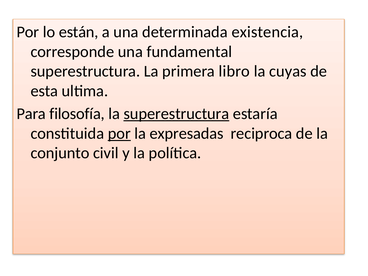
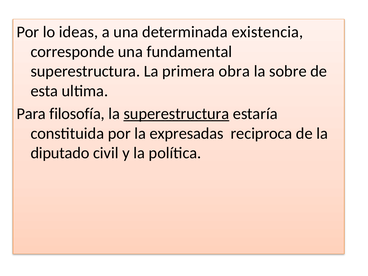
están: están -> ideas
libro: libro -> obra
cuyas: cuyas -> sobre
por at (119, 133) underline: present -> none
conjunto: conjunto -> diputado
